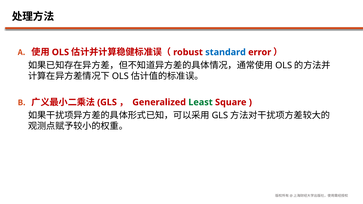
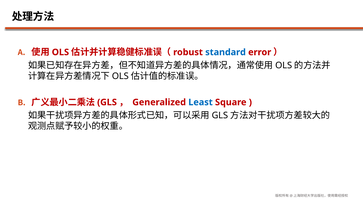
Least colour: green -> blue
